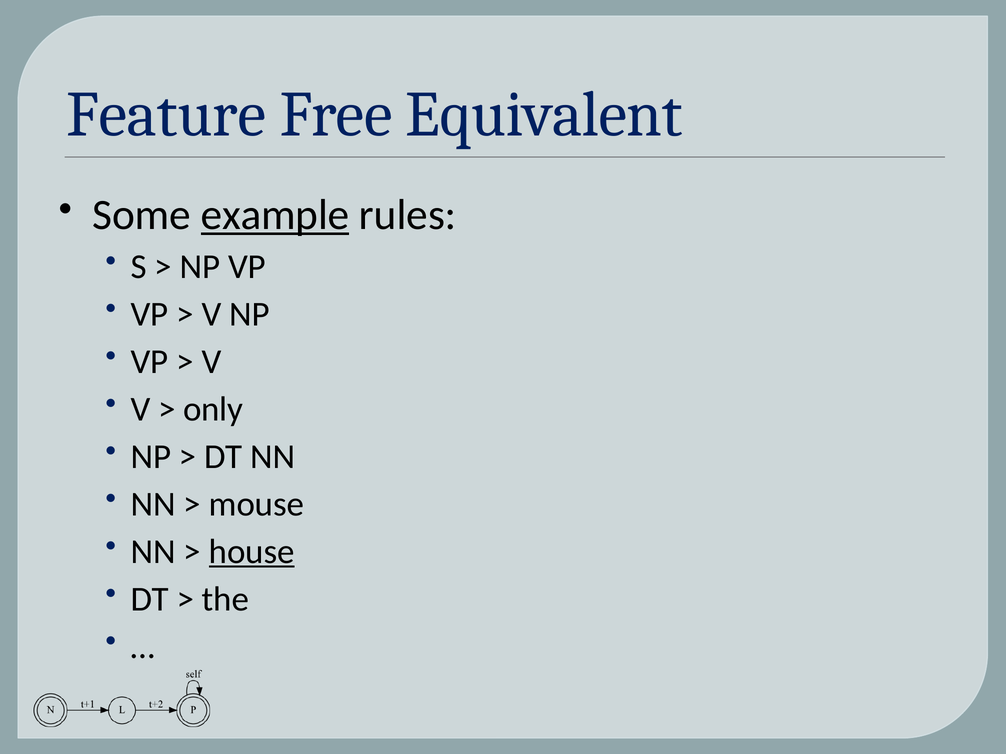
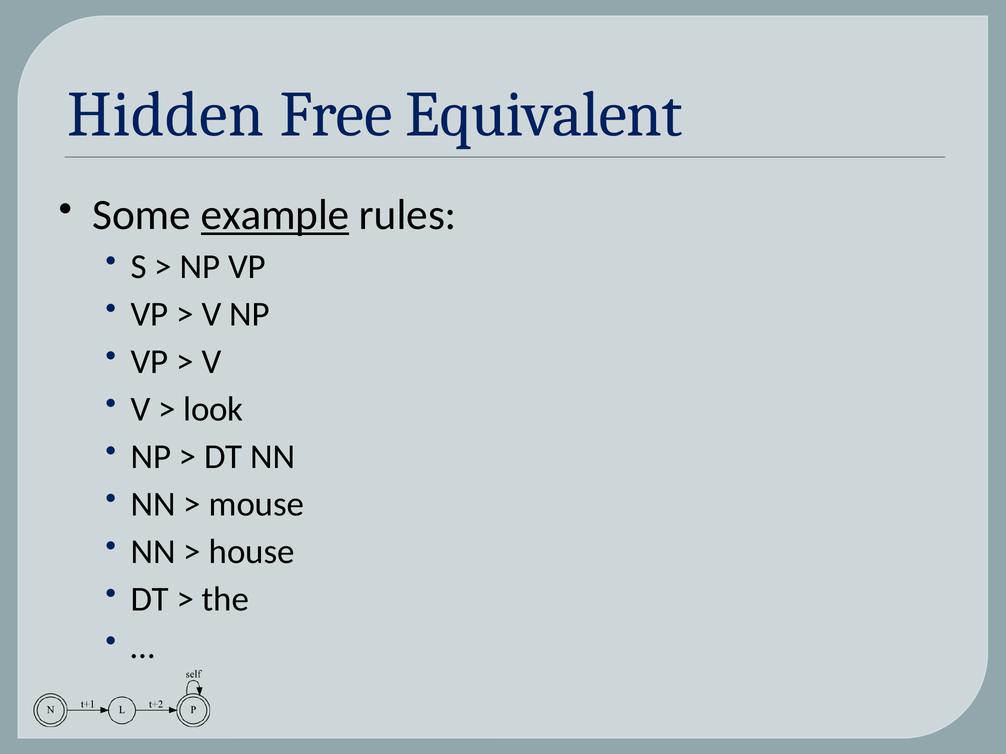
Feature: Feature -> Hidden
only: only -> look
house underline: present -> none
